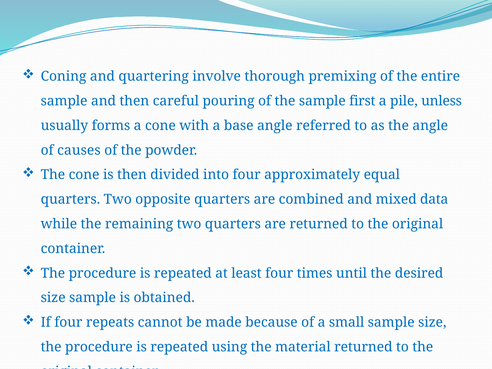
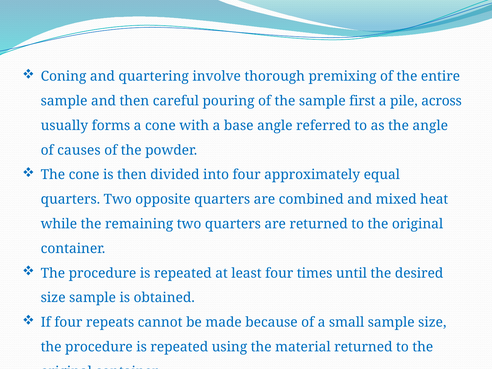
unless: unless -> across
data: data -> heat
